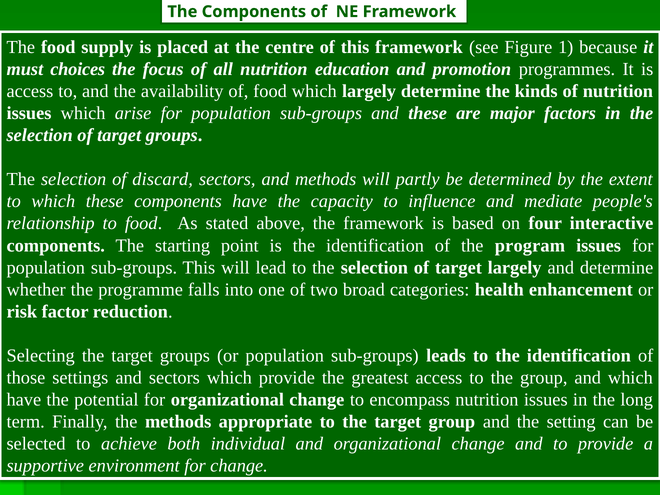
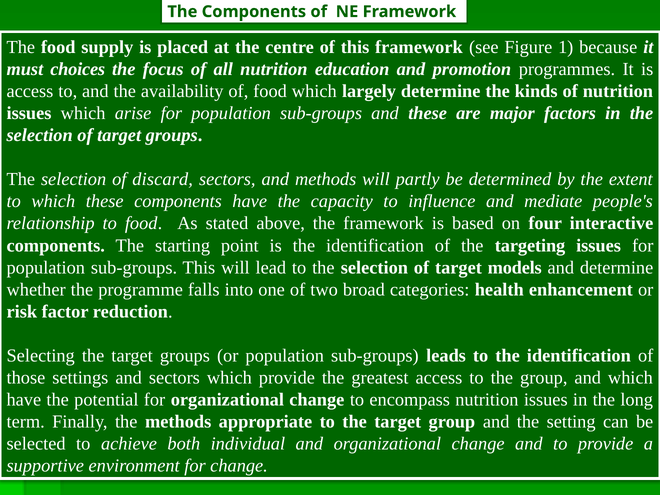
program: program -> targeting
target largely: largely -> models
